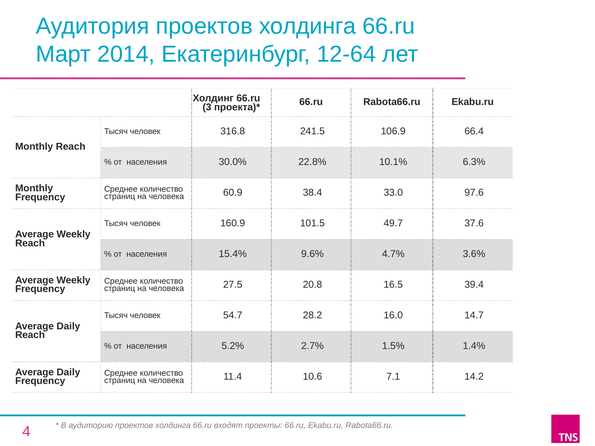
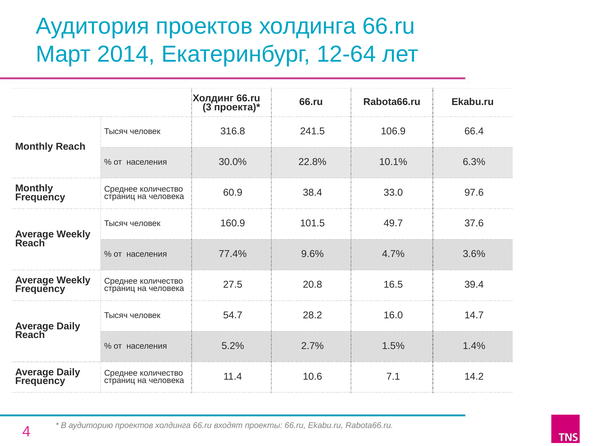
15.4%: 15.4% -> 77.4%
